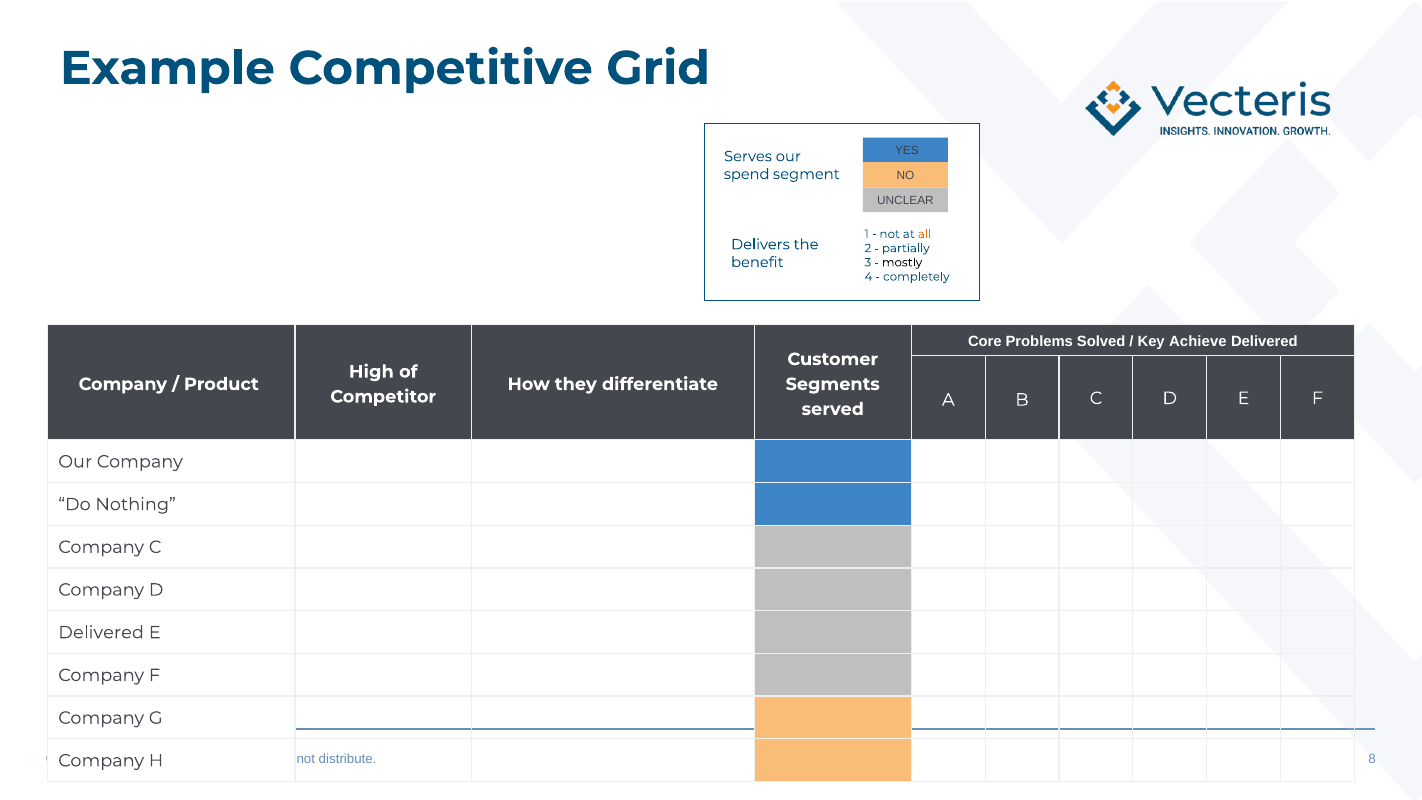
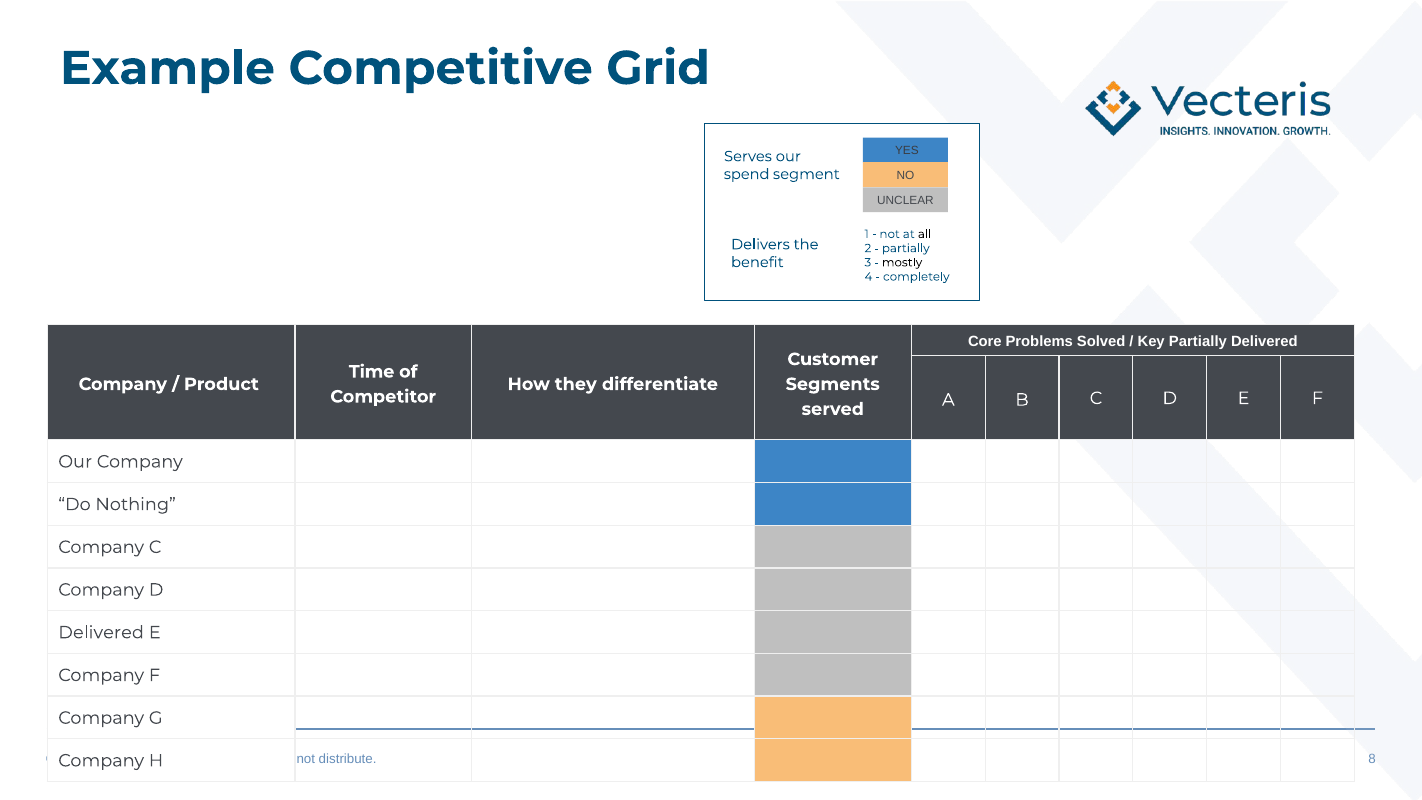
all colour: orange -> black
Key Achieve: Achieve -> Partially
High: High -> Time
